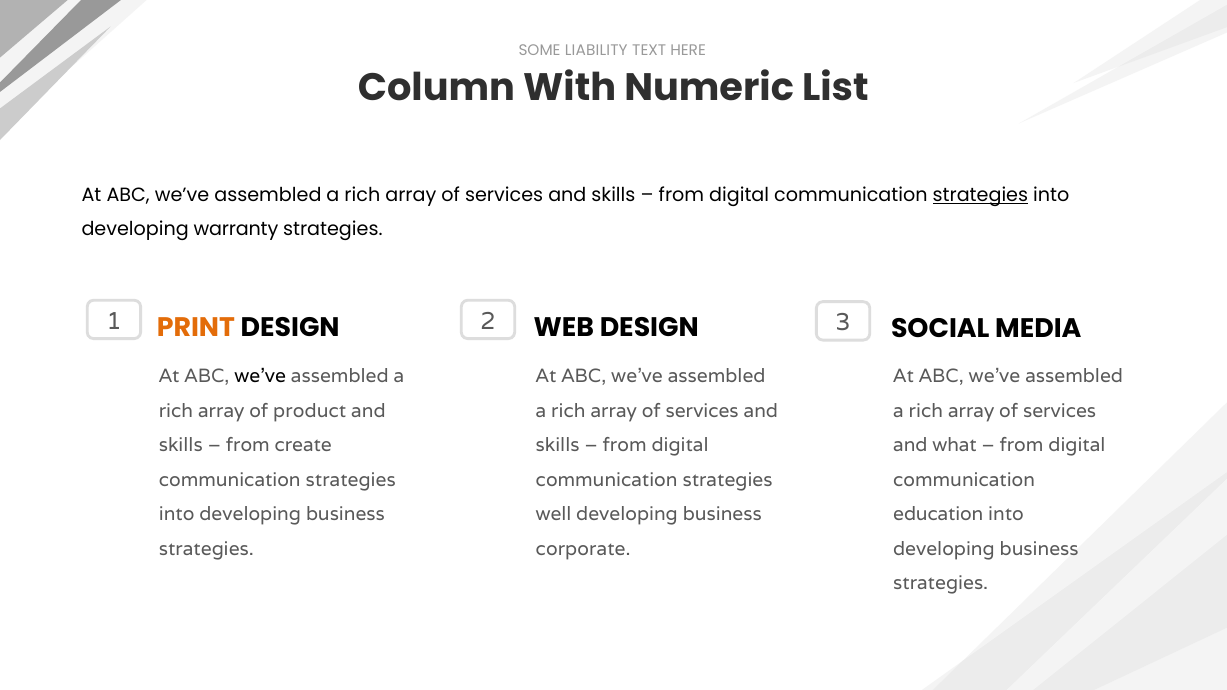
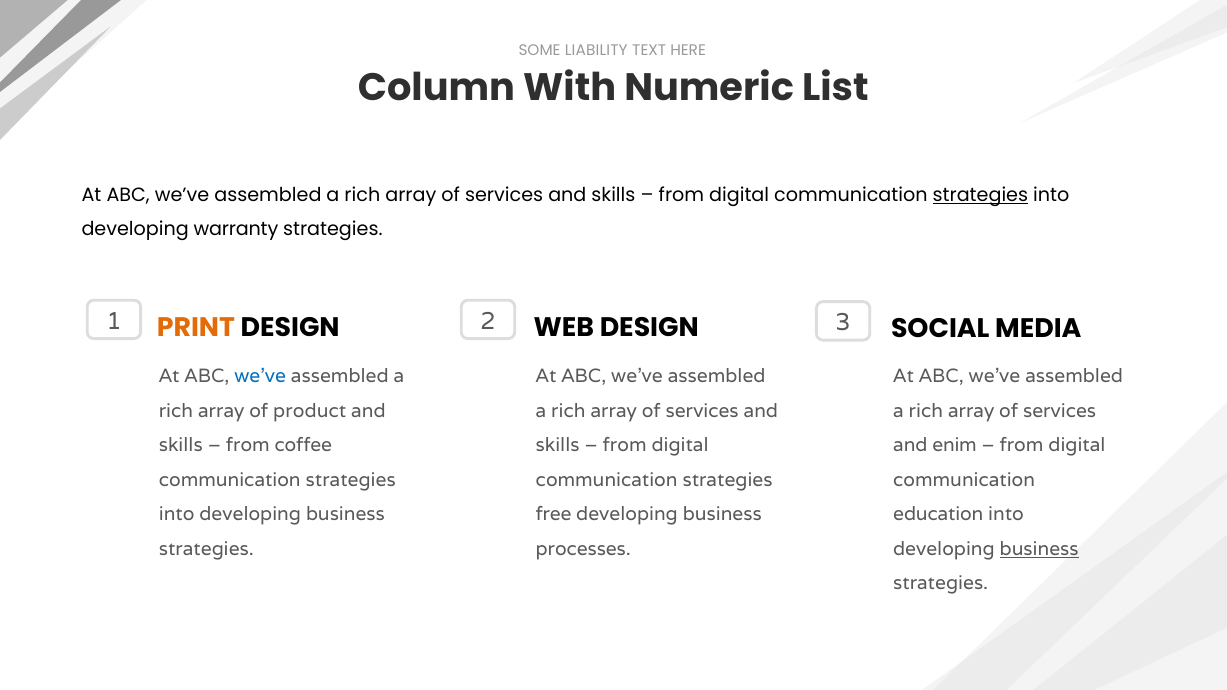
we’ve at (260, 377) colour: black -> blue
create: create -> coffee
what: what -> enim
well: well -> free
corporate: corporate -> processes
business at (1039, 549) underline: none -> present
